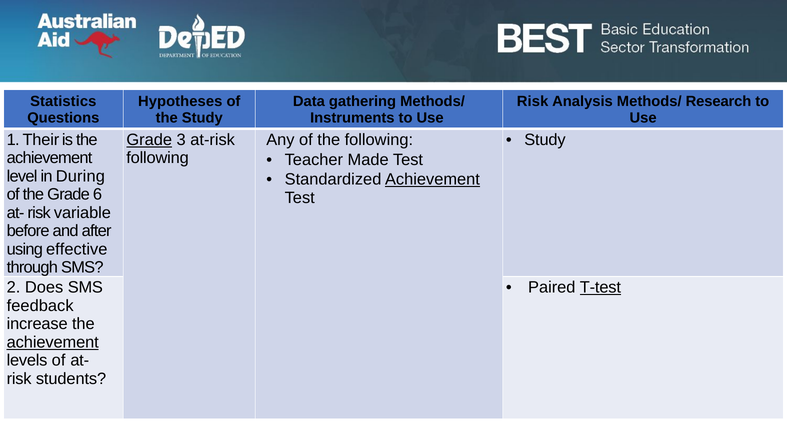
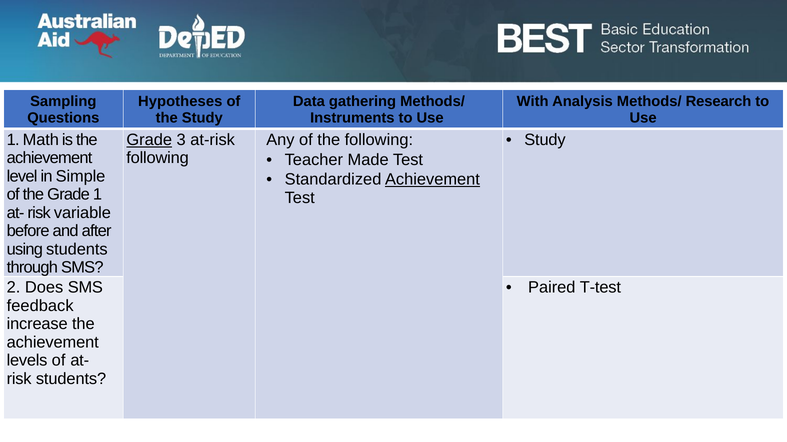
Statistics: Statistics -> Sampling
Risk at (533, 101): Risk -> With
Their: Their -> Math
During: During -> Simple
Grade 6: 6 -> 1
using effective: effective -> students
T-test underline: present -> none
achievement at (53, 343) underline: present -> none
